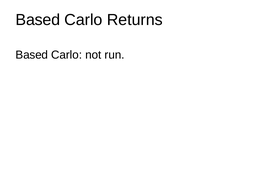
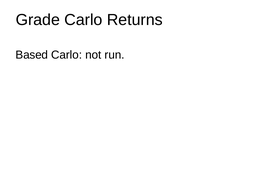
Based at (38, 20): Based -> Grade
